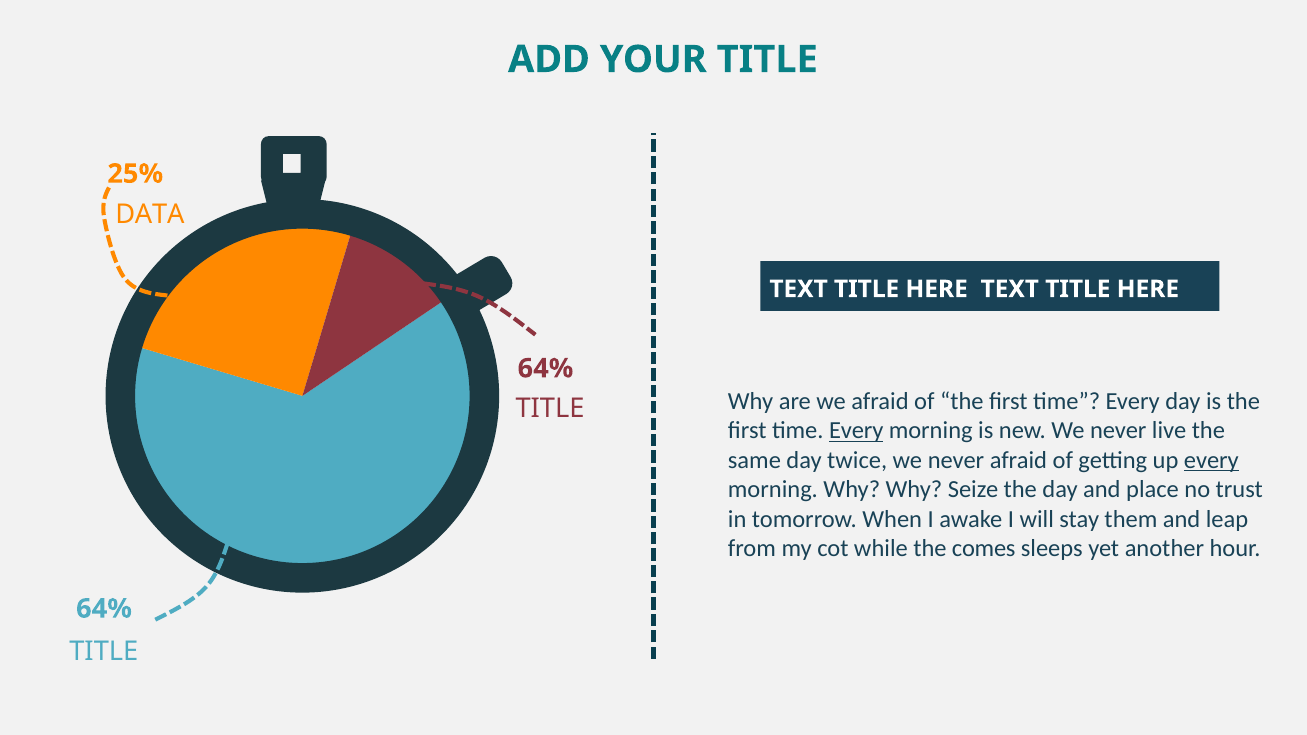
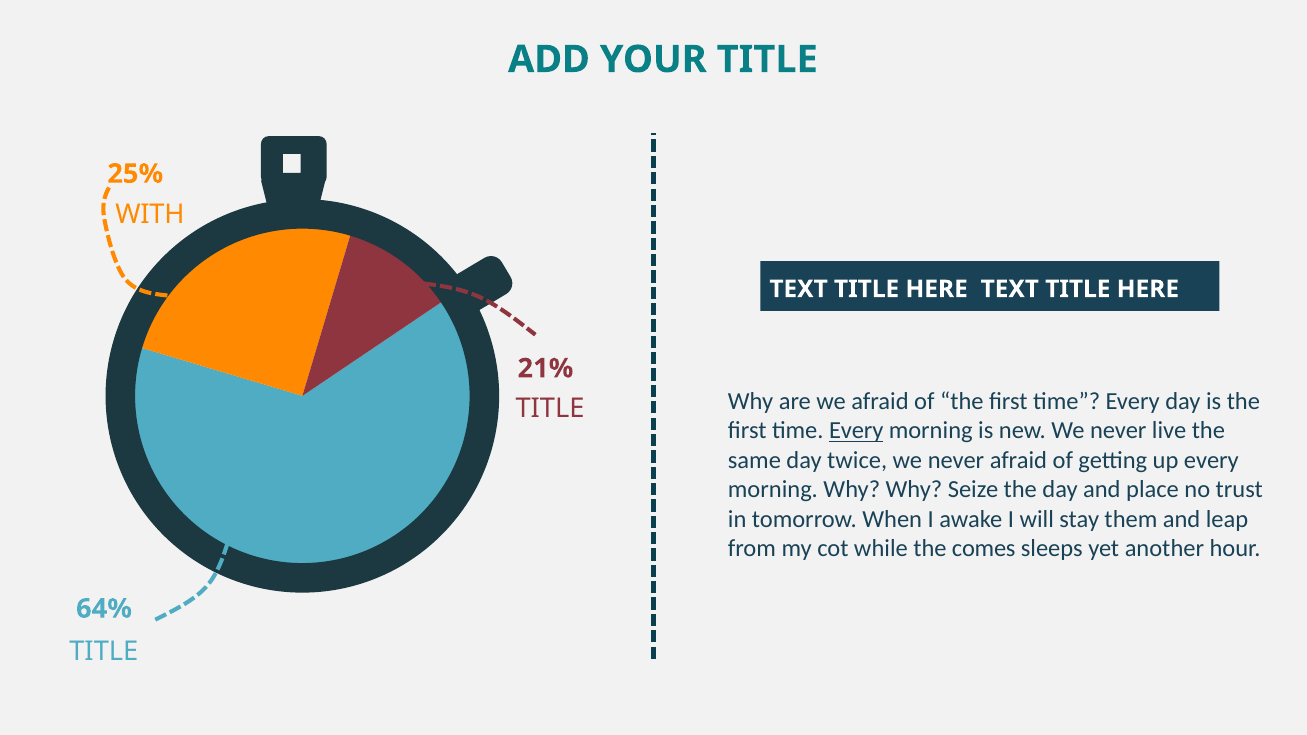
DATA: DATA -> WITH
64% at (545, 369): 64% -> 21%
every at (1211, 460) underline: present -> none
